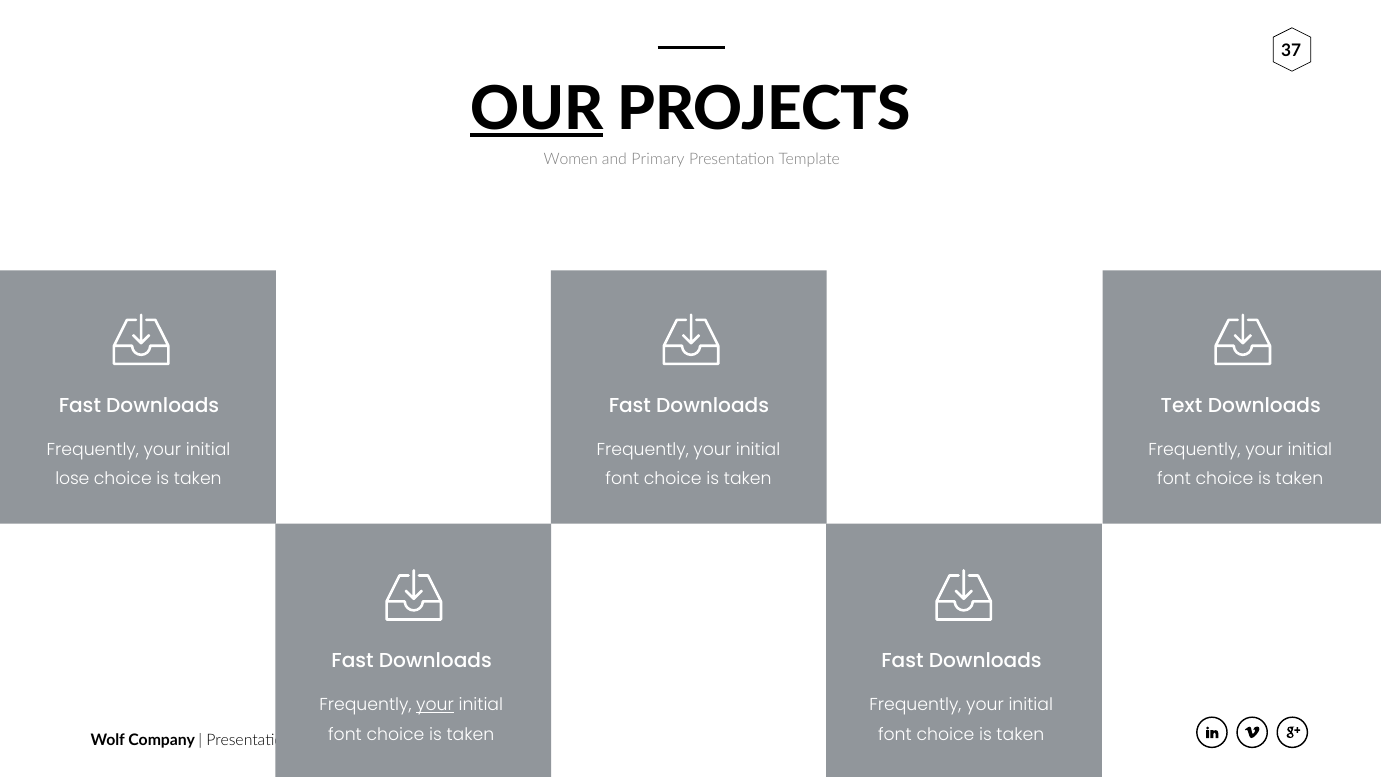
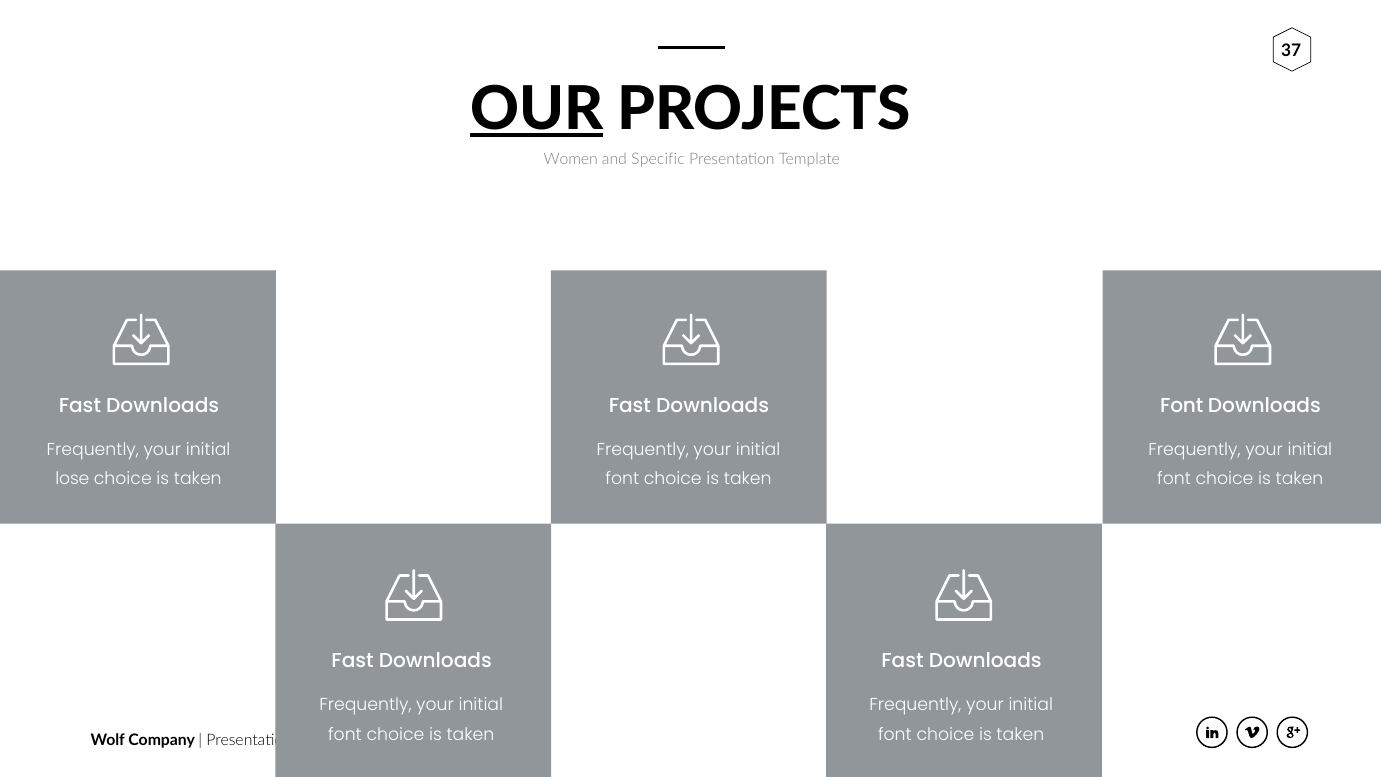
Primary: Primary -> Specific
Text at (1182, 405): Text -> Font
your at (435, 705) underline: present -> none
